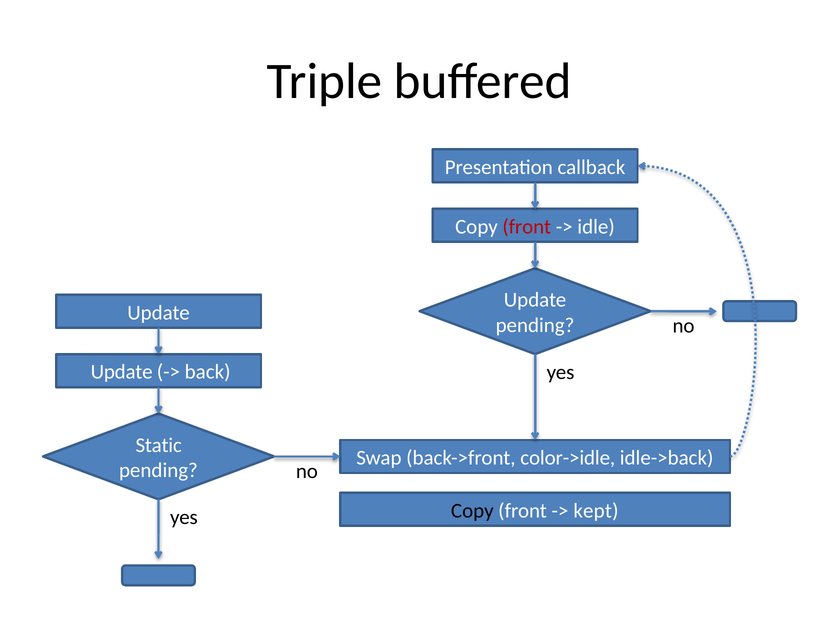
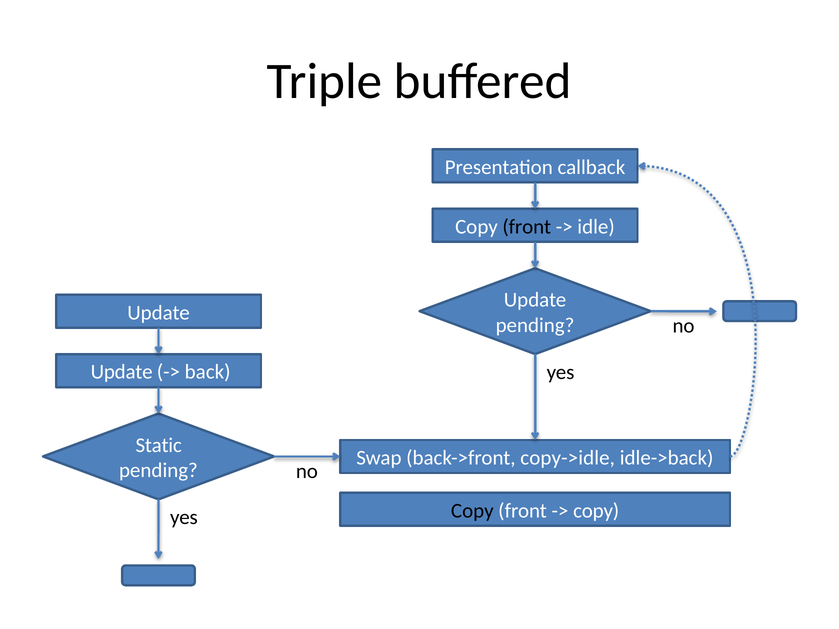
front at (527, 227) colour: red -> black
color->idle: color->idle -> copy->idle
kept at (596, 511): kept -> copy
